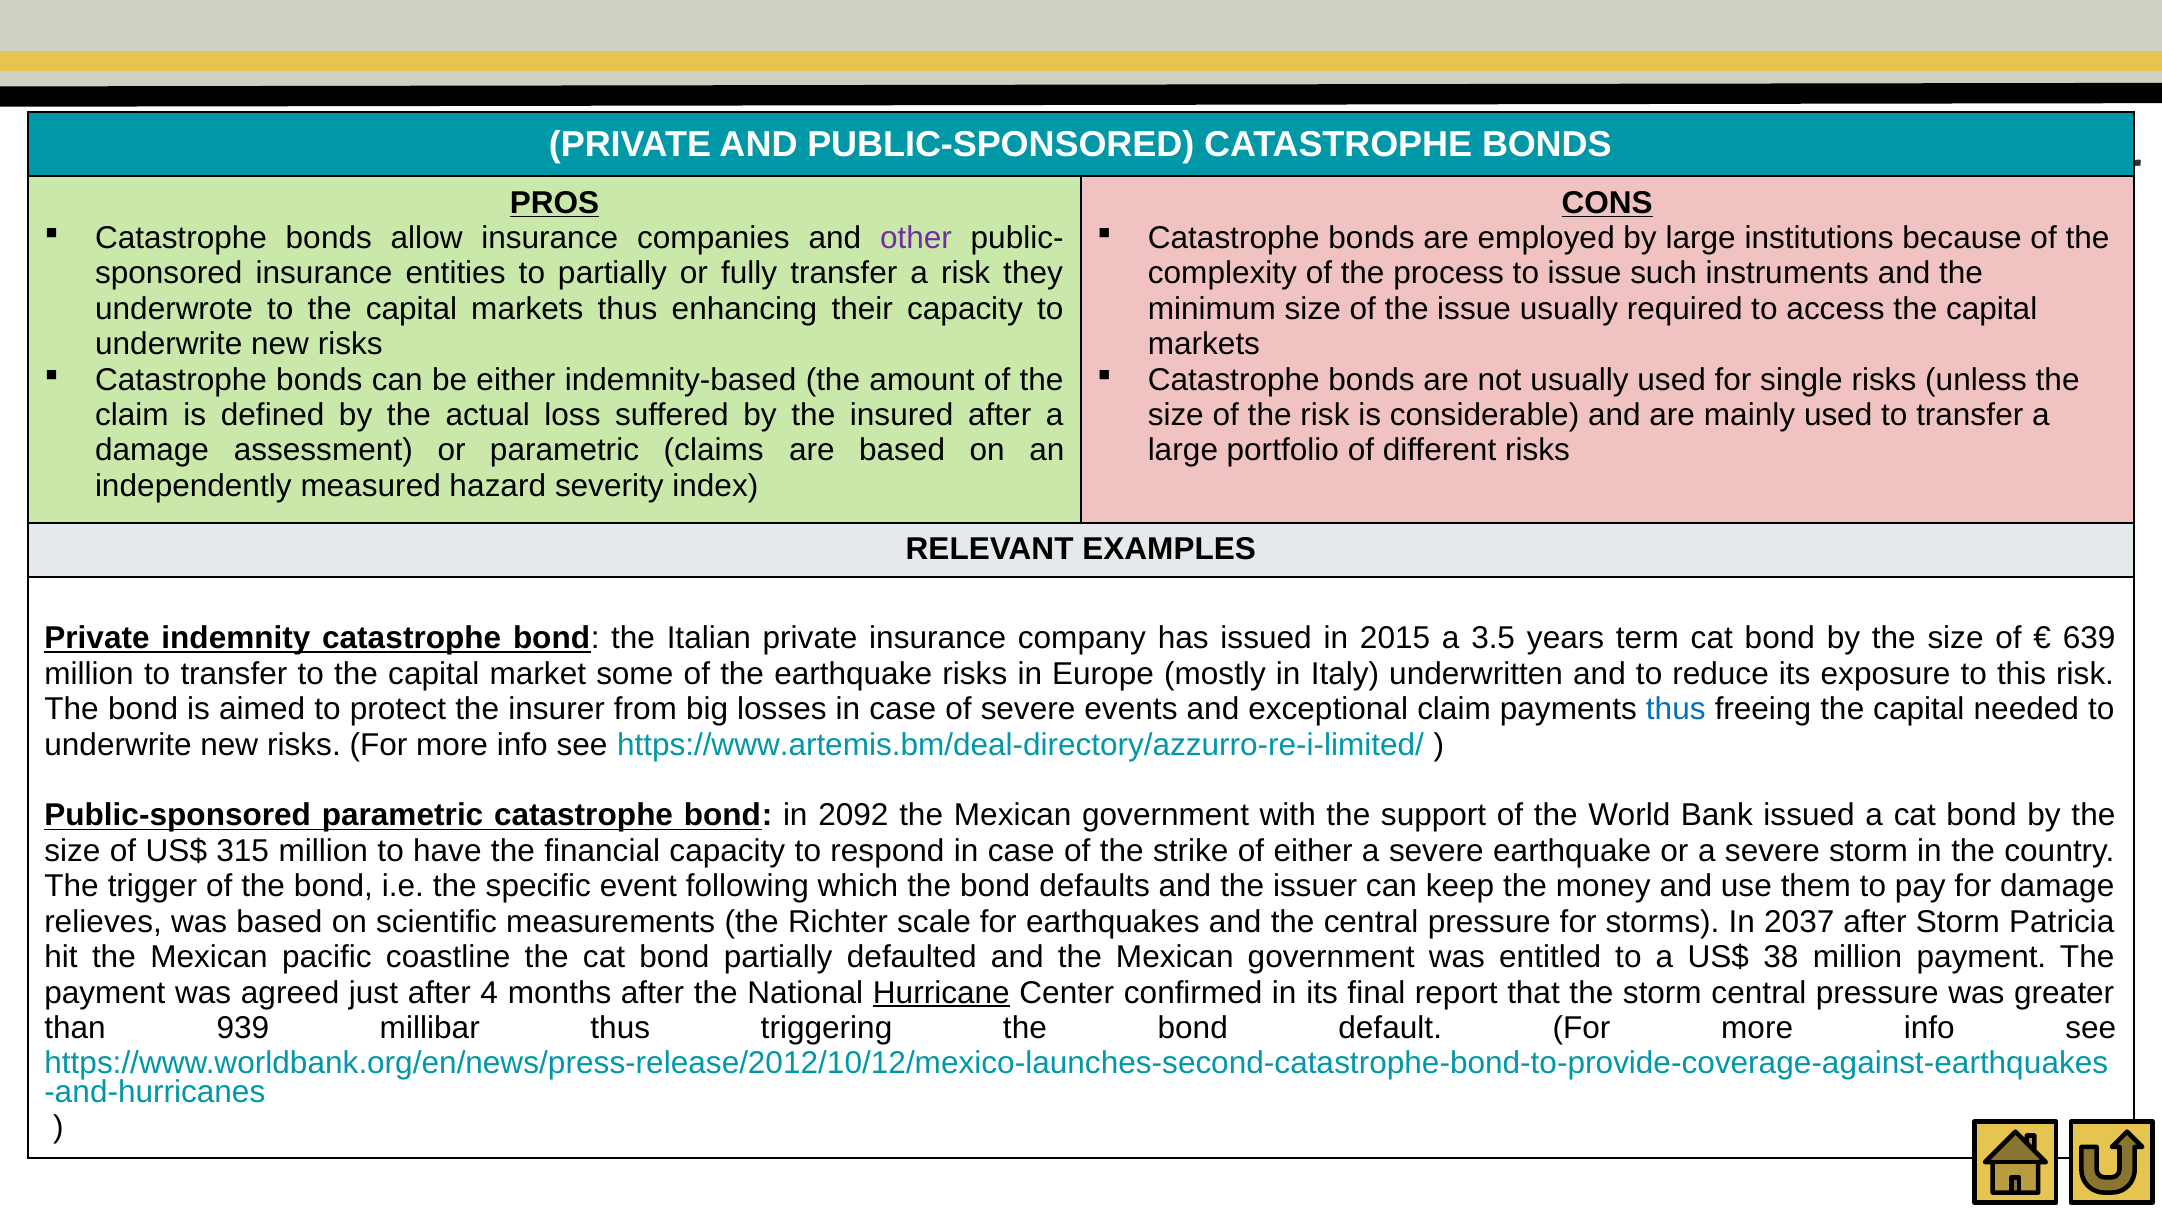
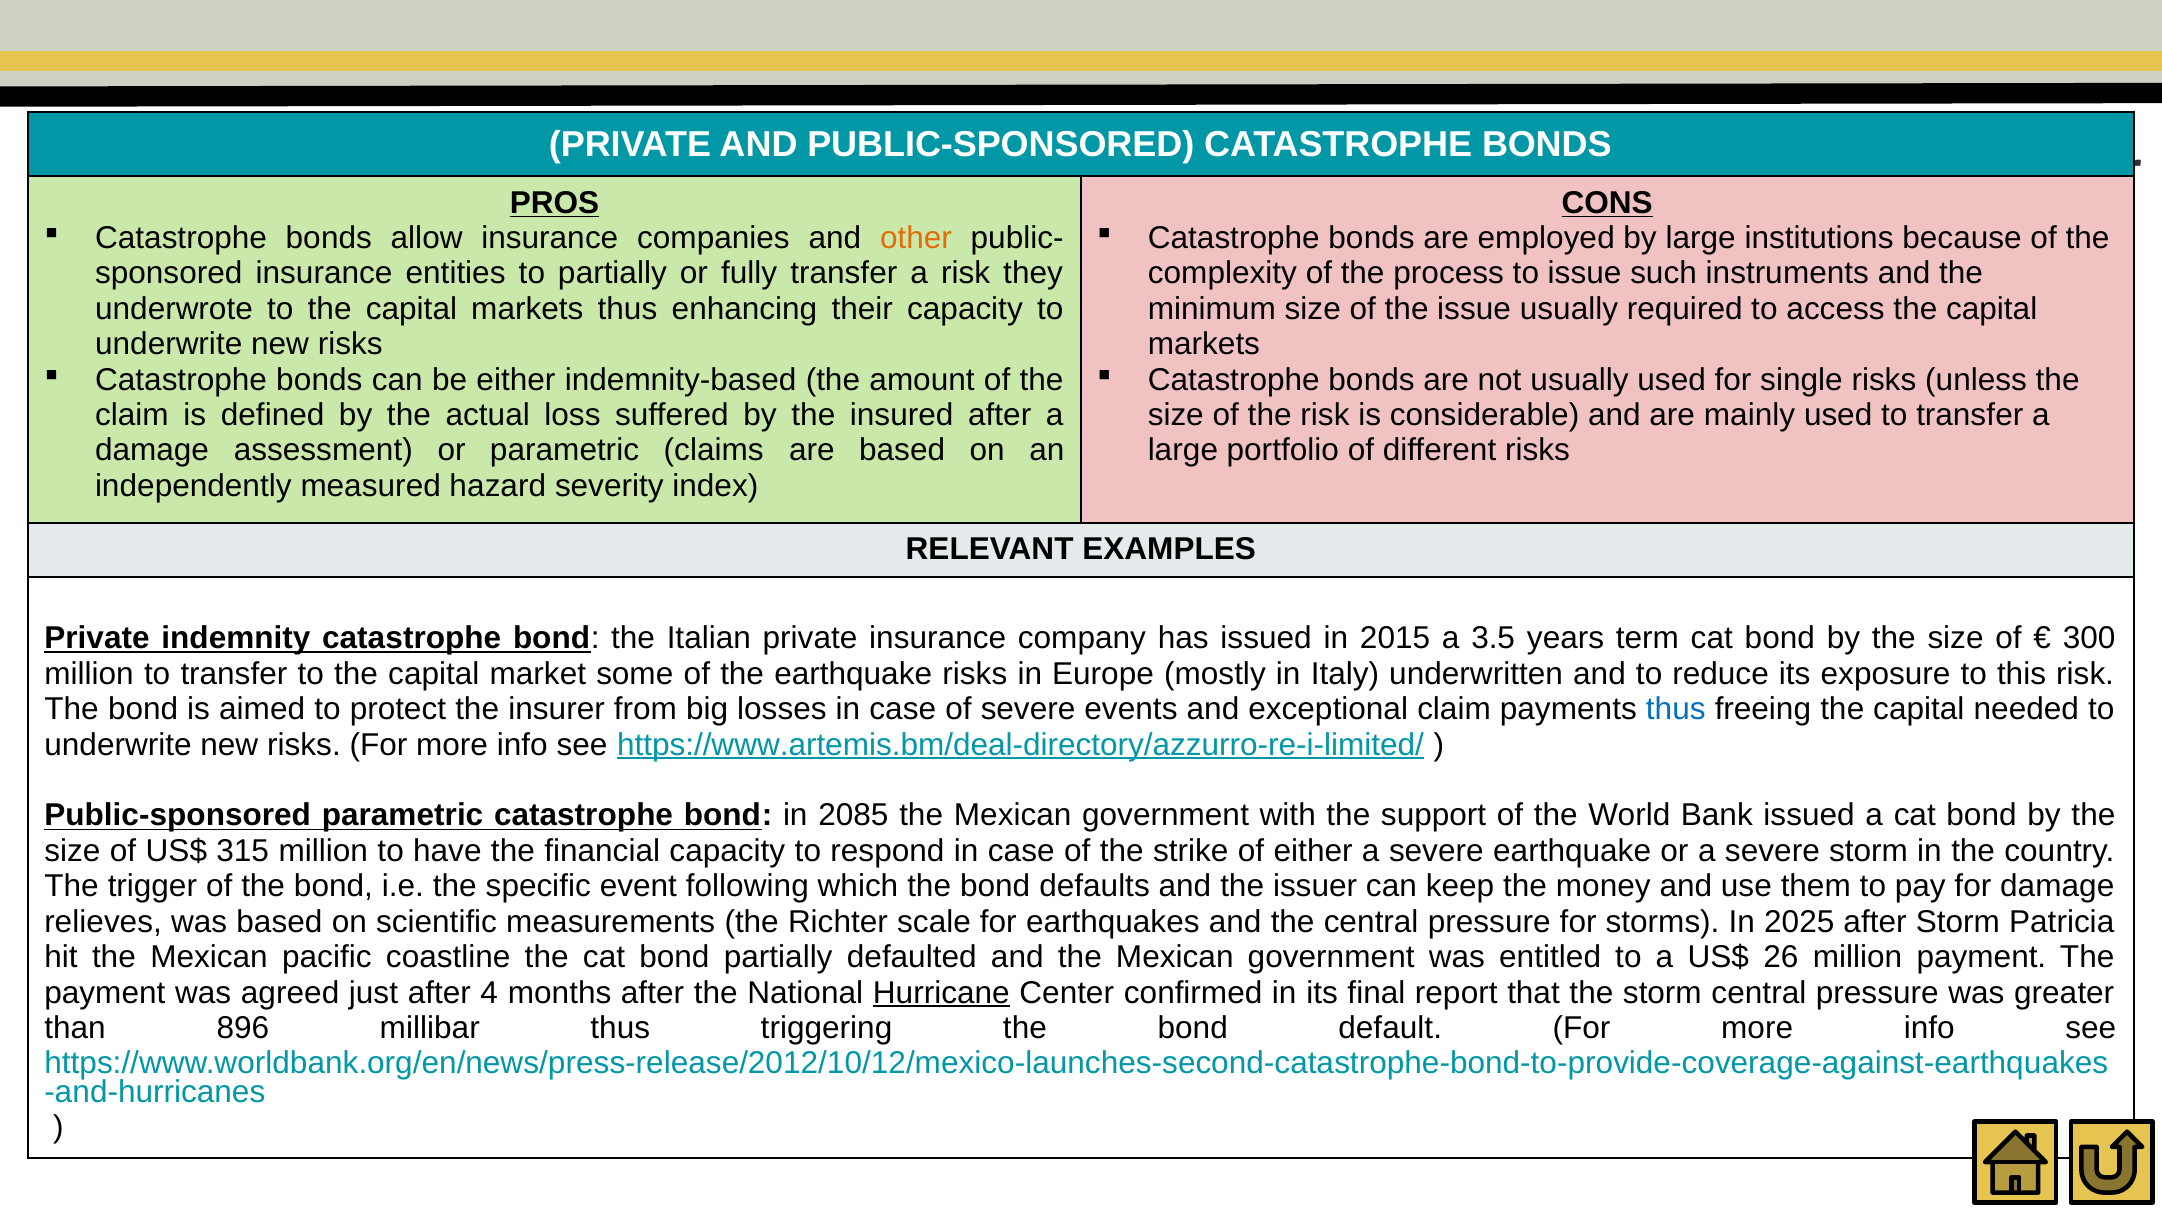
other colour: purple -> orange
639: 639 -> 300
https://www.artemis.bm/deal-directory/azzurro-re-i-limited/ underline: none -> present
2092: 2092 -> 2085
2037: 2037 -> 2025
38: 38 -> 26
939: 939 -> 896
